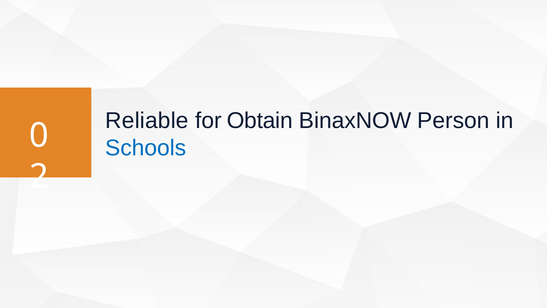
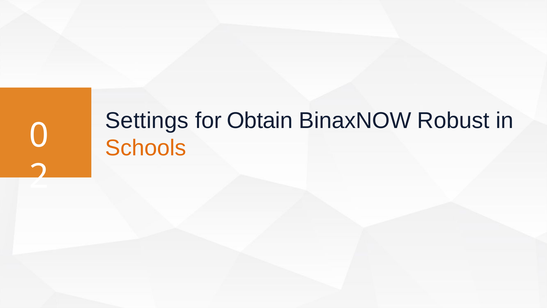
Reliable: Reliable -> Settings
Person: Person -> Robust
Schools colour: blue -> orange
